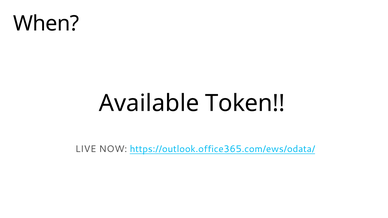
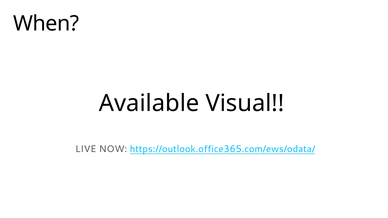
Token: Token -> Visual
